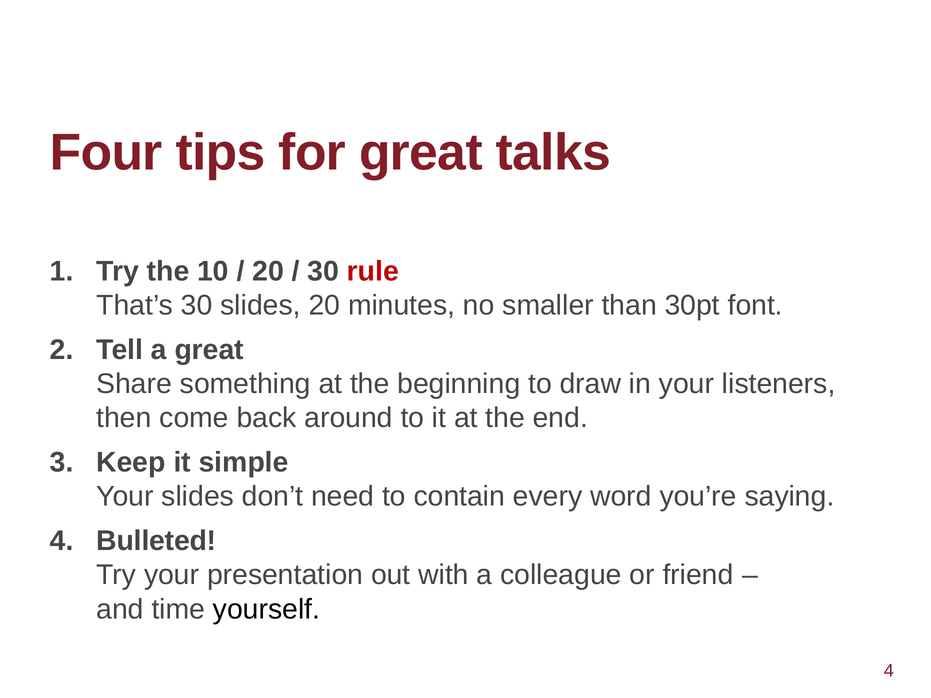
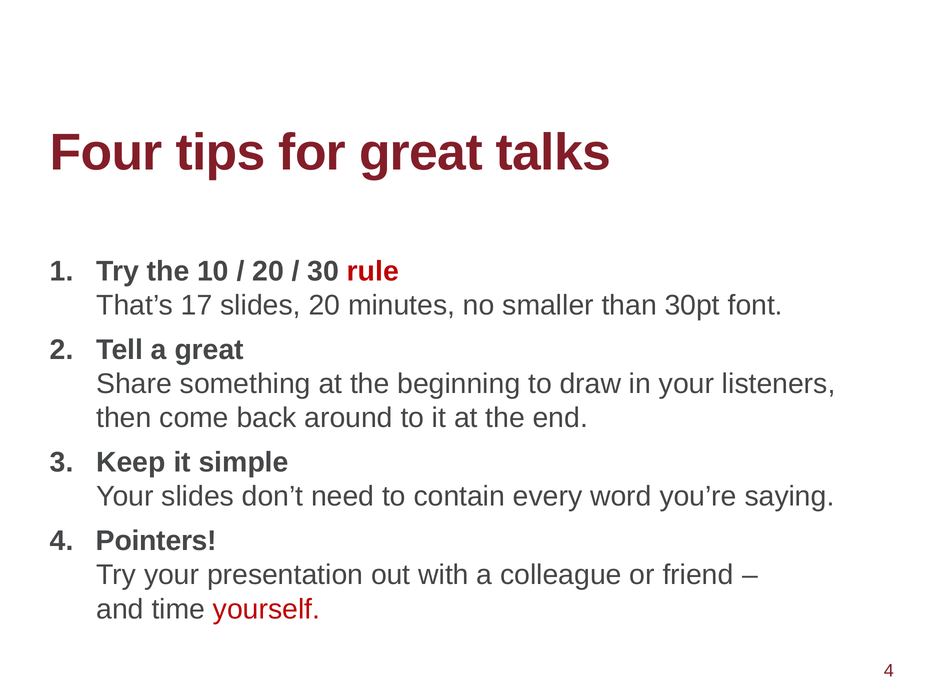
That’s 30: 30 -> 17
Bulleted: Bulleted -> Pointers
yourself colour: black -> red
